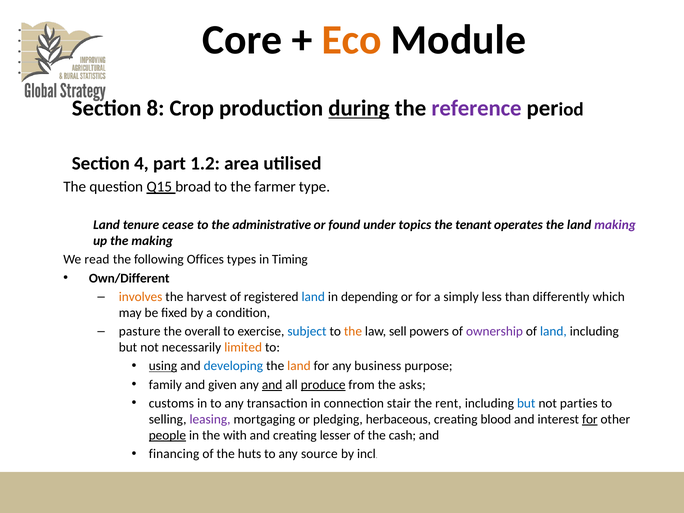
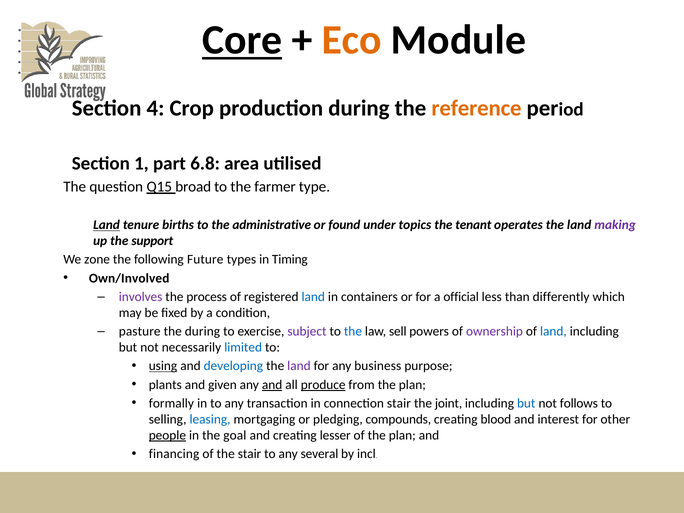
Core underline: none -> present
8: 8 -> 4
during at (359, 108) underline: present -> none
reference colour: purple -> orange
4: 4 -> 1
1.2: 1.2 -> 6.8
Land at (106, 225) underline: none -> present
cease: cease -> births
the making: making -> support
read: read -> zone
Offices: Offices -> Future
Own/Different: Own/Different -> Own/Involved
involves colour: orange -> purple
harvest: harvest -> process
depending: depending -> containers
simply: simply -> official
the overall: overall -> during
subject colour: blue -> purple
the at (353, 331) colour: orange -> blue
limited colour: orange -> blue
land at (299, 366) colour: orange -> purple
family: family -> plants
from the asks: asks -> plan
customs: customs -> formally
rent: rent -> joint
parties: parties -> follows
leasing colour: purple -> blue
herbaceous: herbaceous -> compounds
for at (590, 419) underline: present -> none
with: with -> goal
of the cash: cash -> plan
the huts: huts -> stair
source: source -> several
